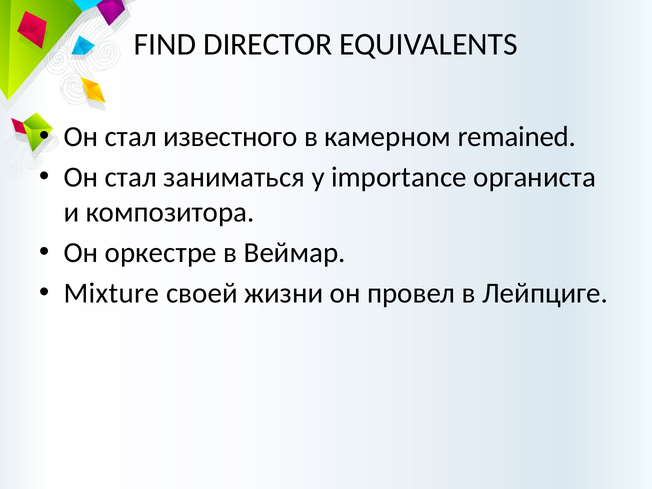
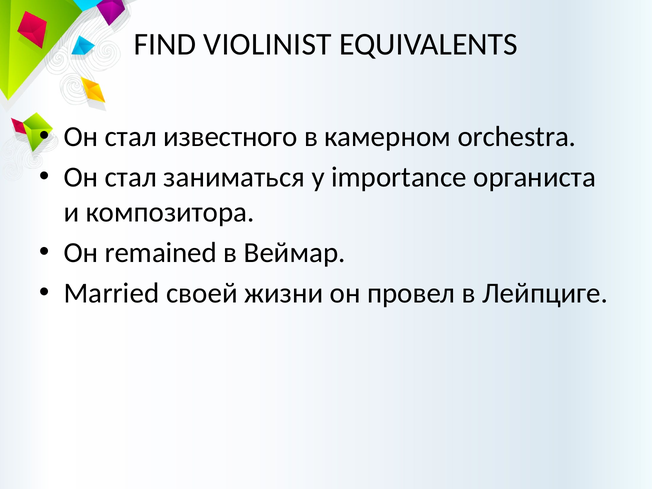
DIRECTOR: DIRECTOR -> VIOLINIST
remained: remained -> orchestra
оркестре: оркестре -> remained
Mixture: Mixture -> Married
